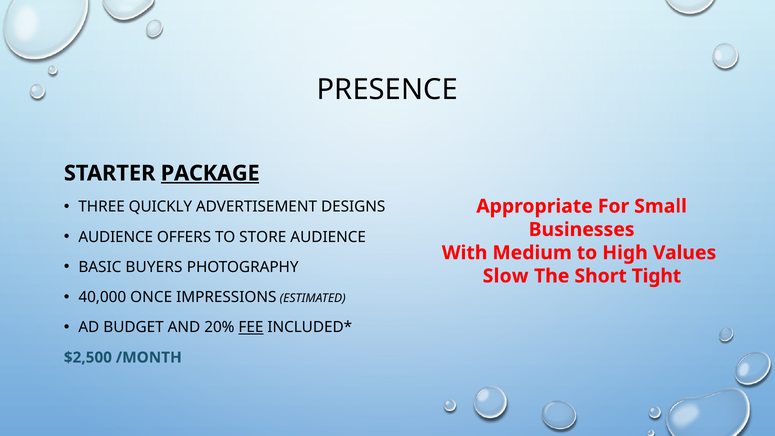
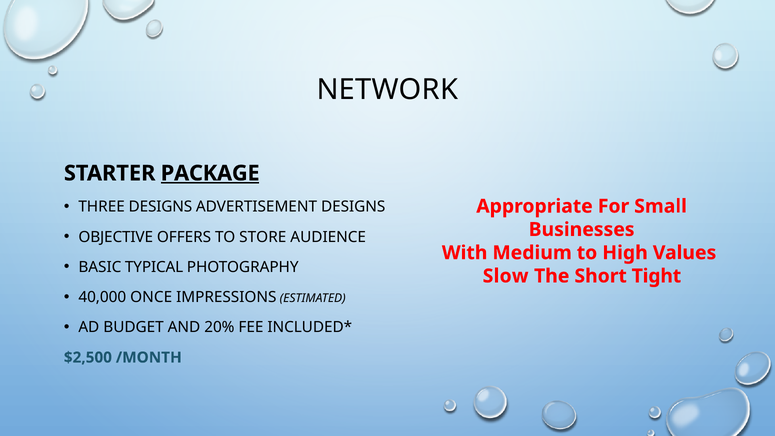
PRESENCE: PRESENCE -> NETWORK
THREE QUICKLY: QUICKLY -> DESIGNS
AUDIENCE at (116, 237): AUDIENCE -> OBJECTIVE
BUYERS: BUYERS -> TYPICAL
FEE underline: present -> none
